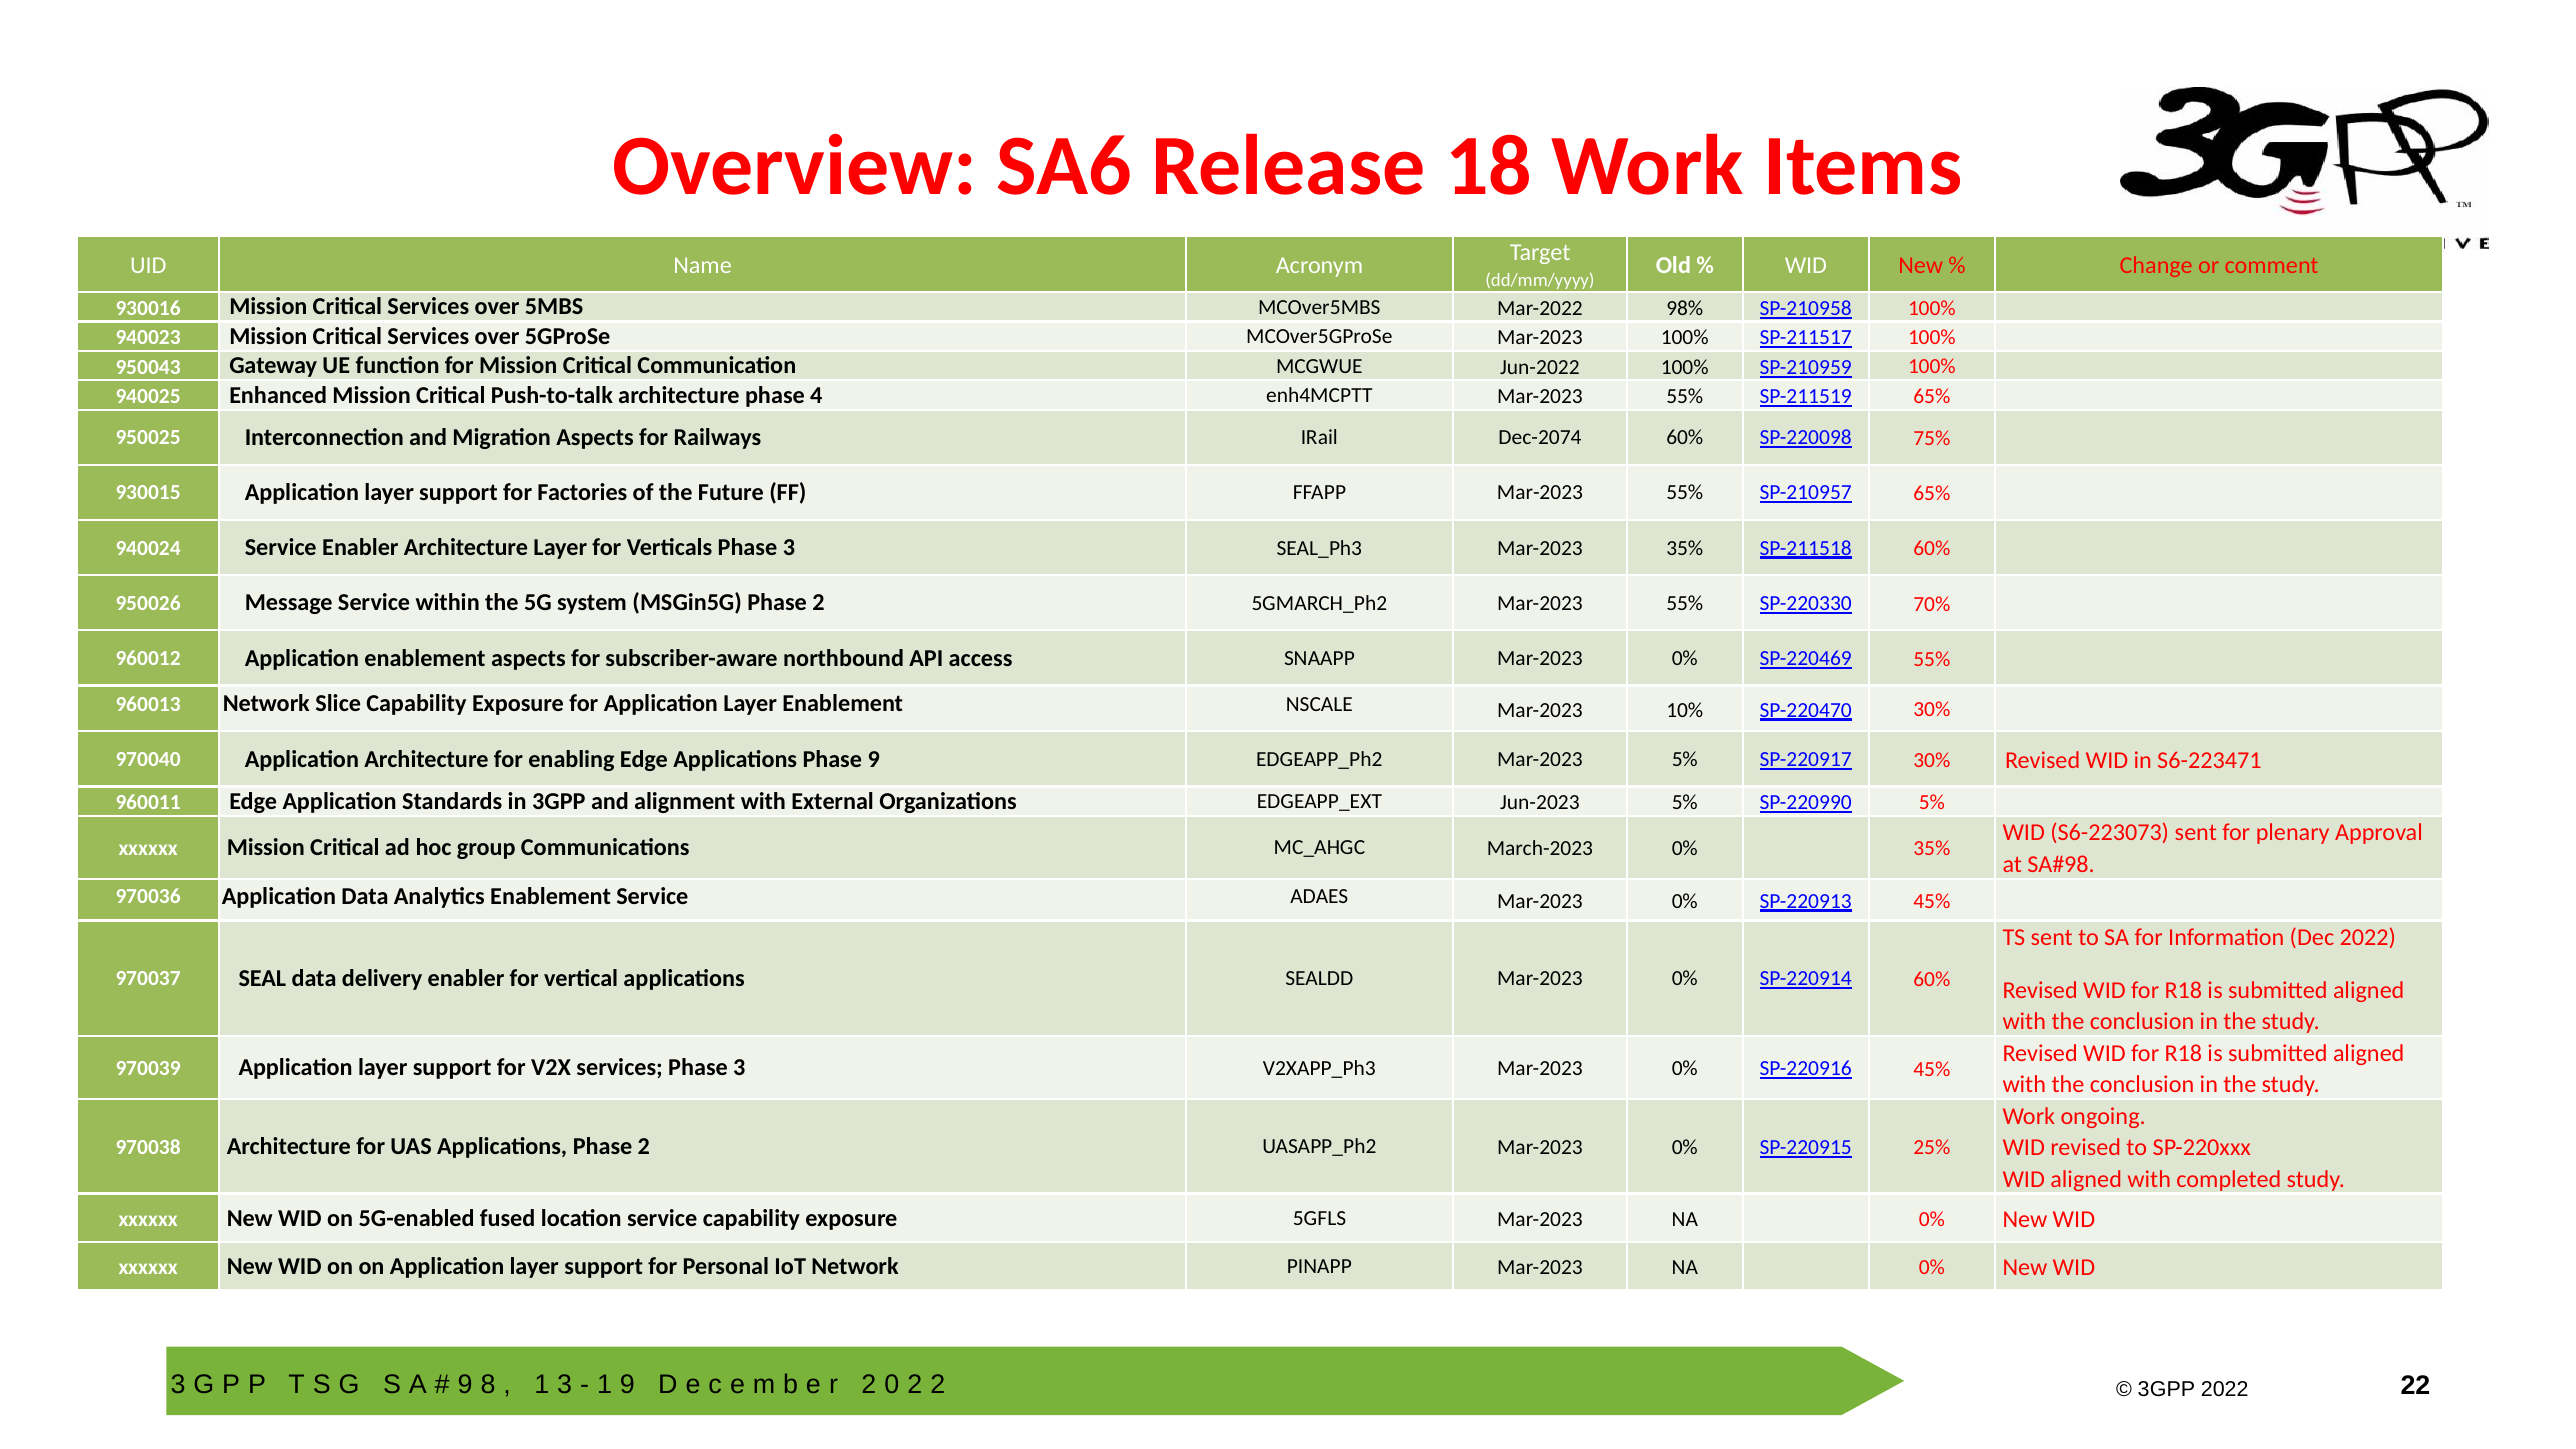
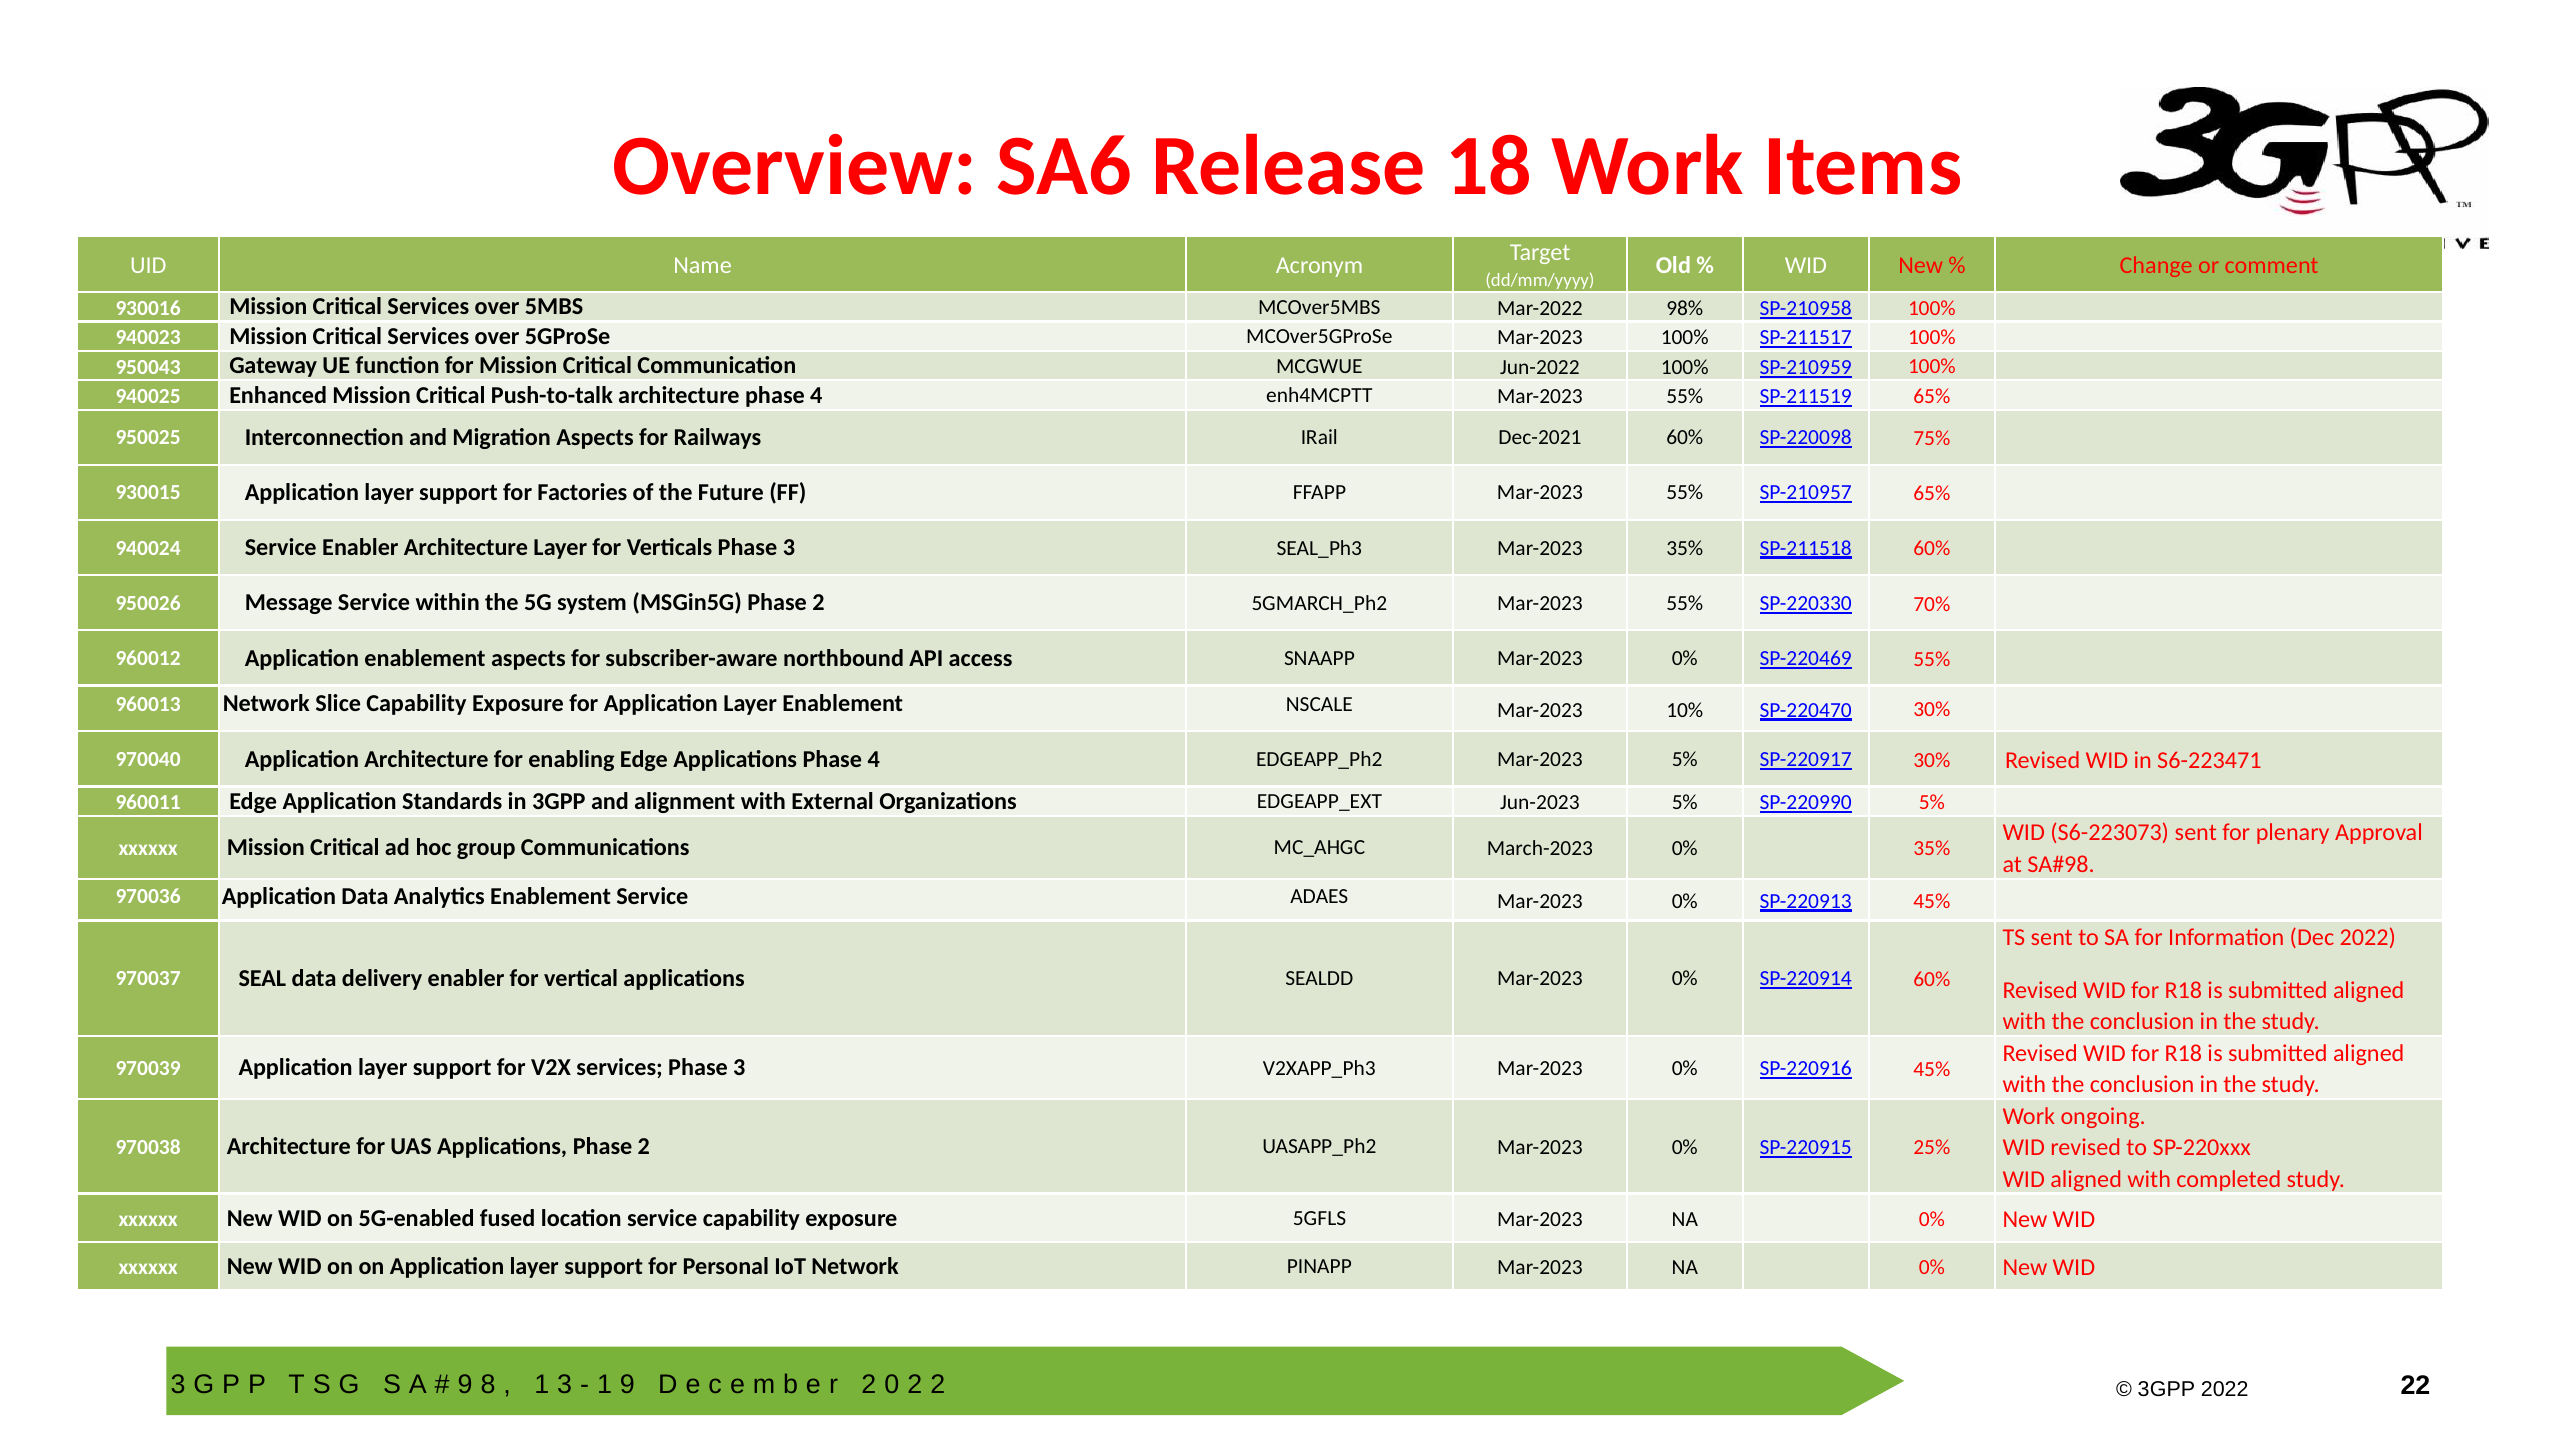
Dec-2074: Dec-2074 -> Dec-2021
Applications Phase 9: 9 -> 4
